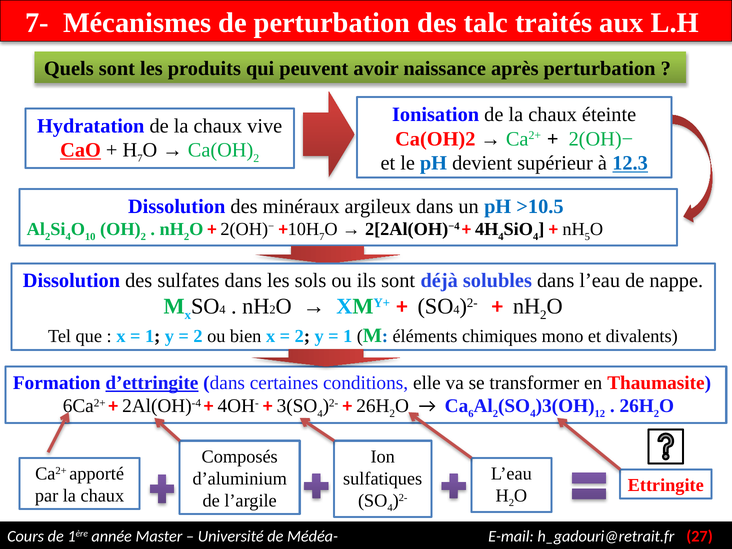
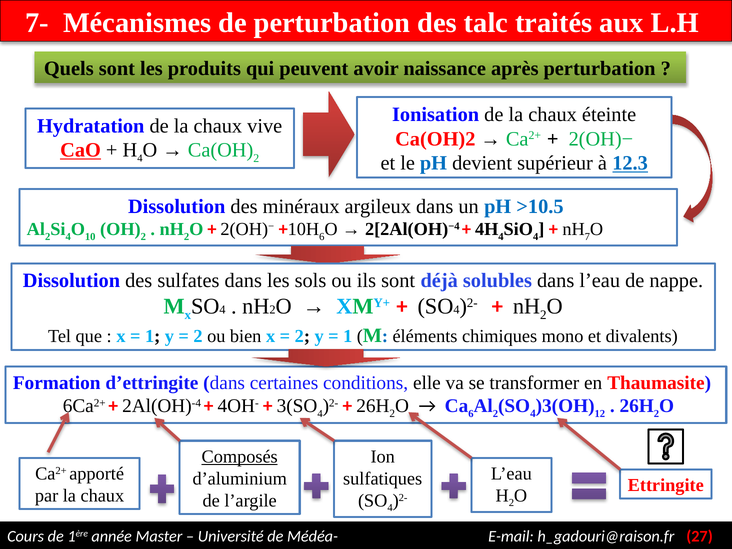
7 at (140, 158): 7 -> 4
7 at (322, 237): 7 -> 6
5: 5 -> 7
d’ettringite underline: present -> none
Composés underline: none -> present
h_gadouri@retrait.fr: h_gadouri@retrait.fr -> h_gadouri@raison.fr
